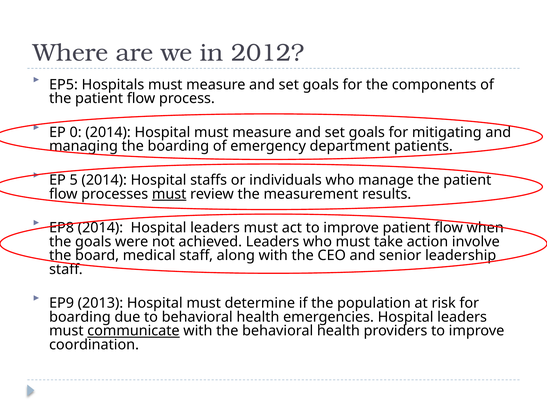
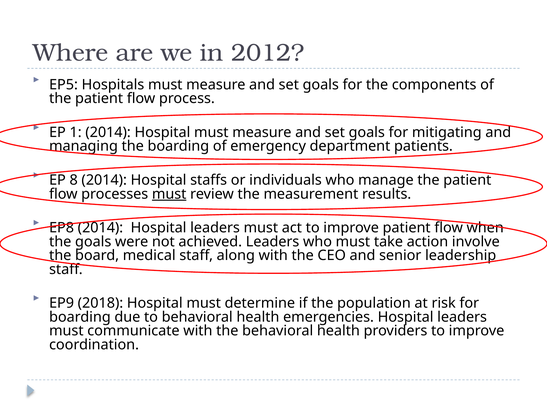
0: 0 -> 1
5: 5 -> 8
2013: 2013 -> 2018
communicate underline: present -> none
